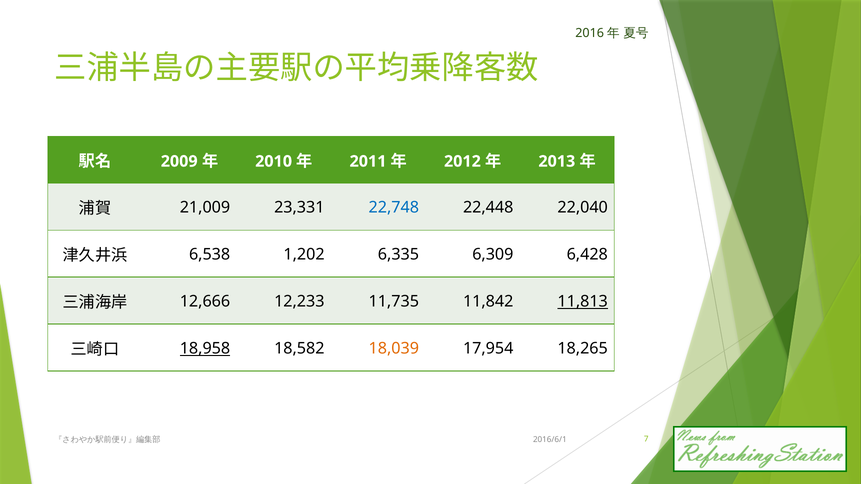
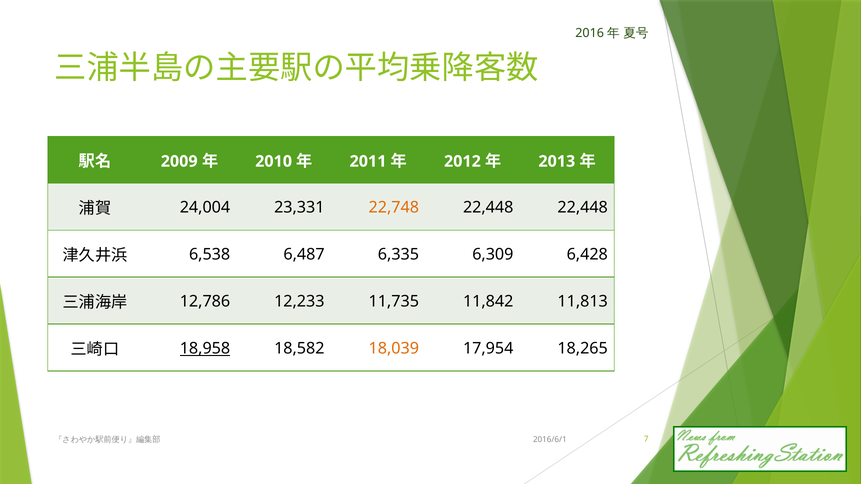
21,009: 21,009 -> 24,004
22,748 colour: blue -> orange
22,448 22,040: 22,040 -> 22,448
1,202: 1,202 -> 6,487
12,666: 12,666 -> 12,786
11,813 underline: present -> none
